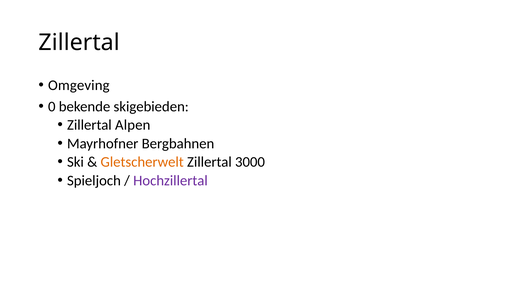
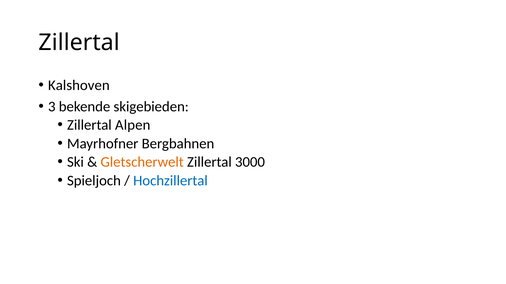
Omgeving: Omgeving -> Kalshoven
0: 0 -> 3
Hochzillertal colour: purple -> blue
